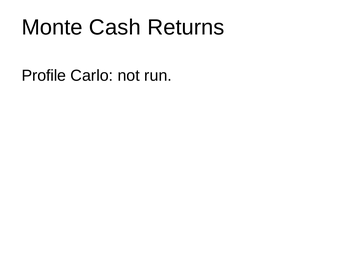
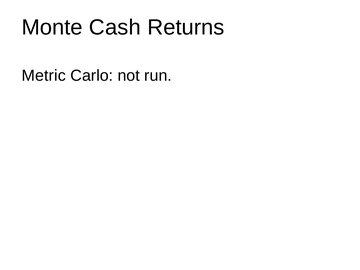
Profile: Profile -> Metric
